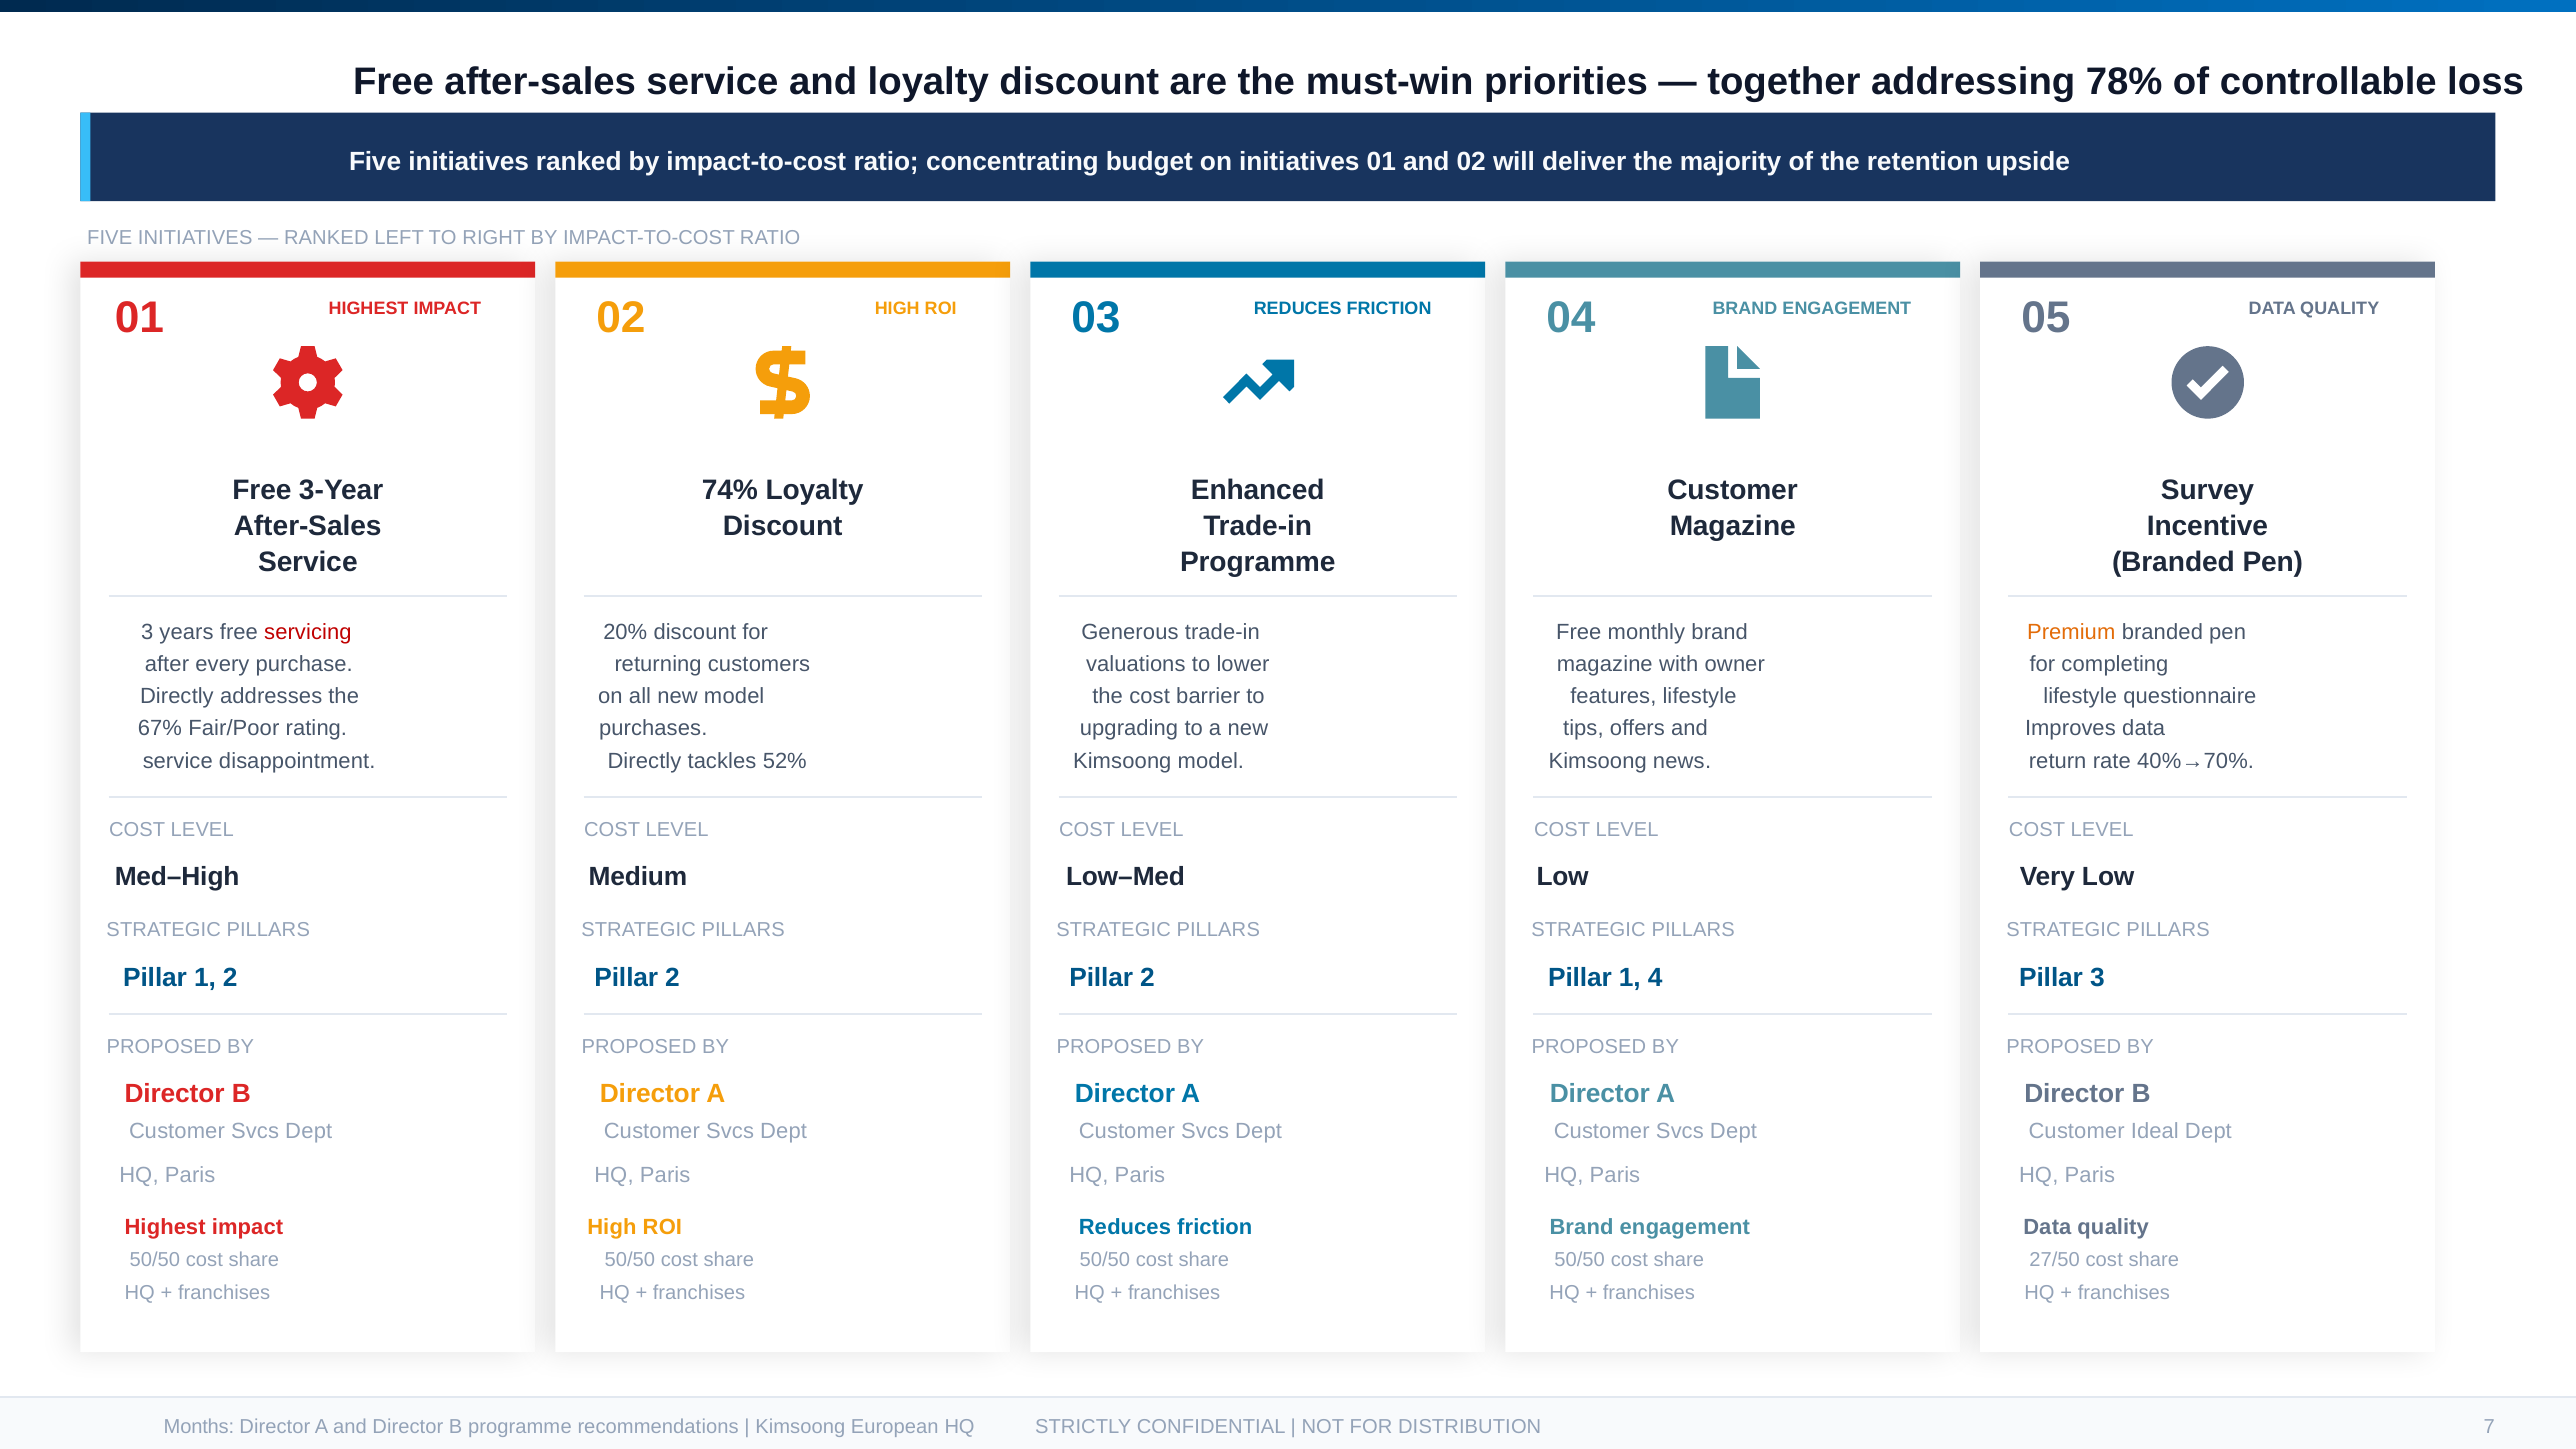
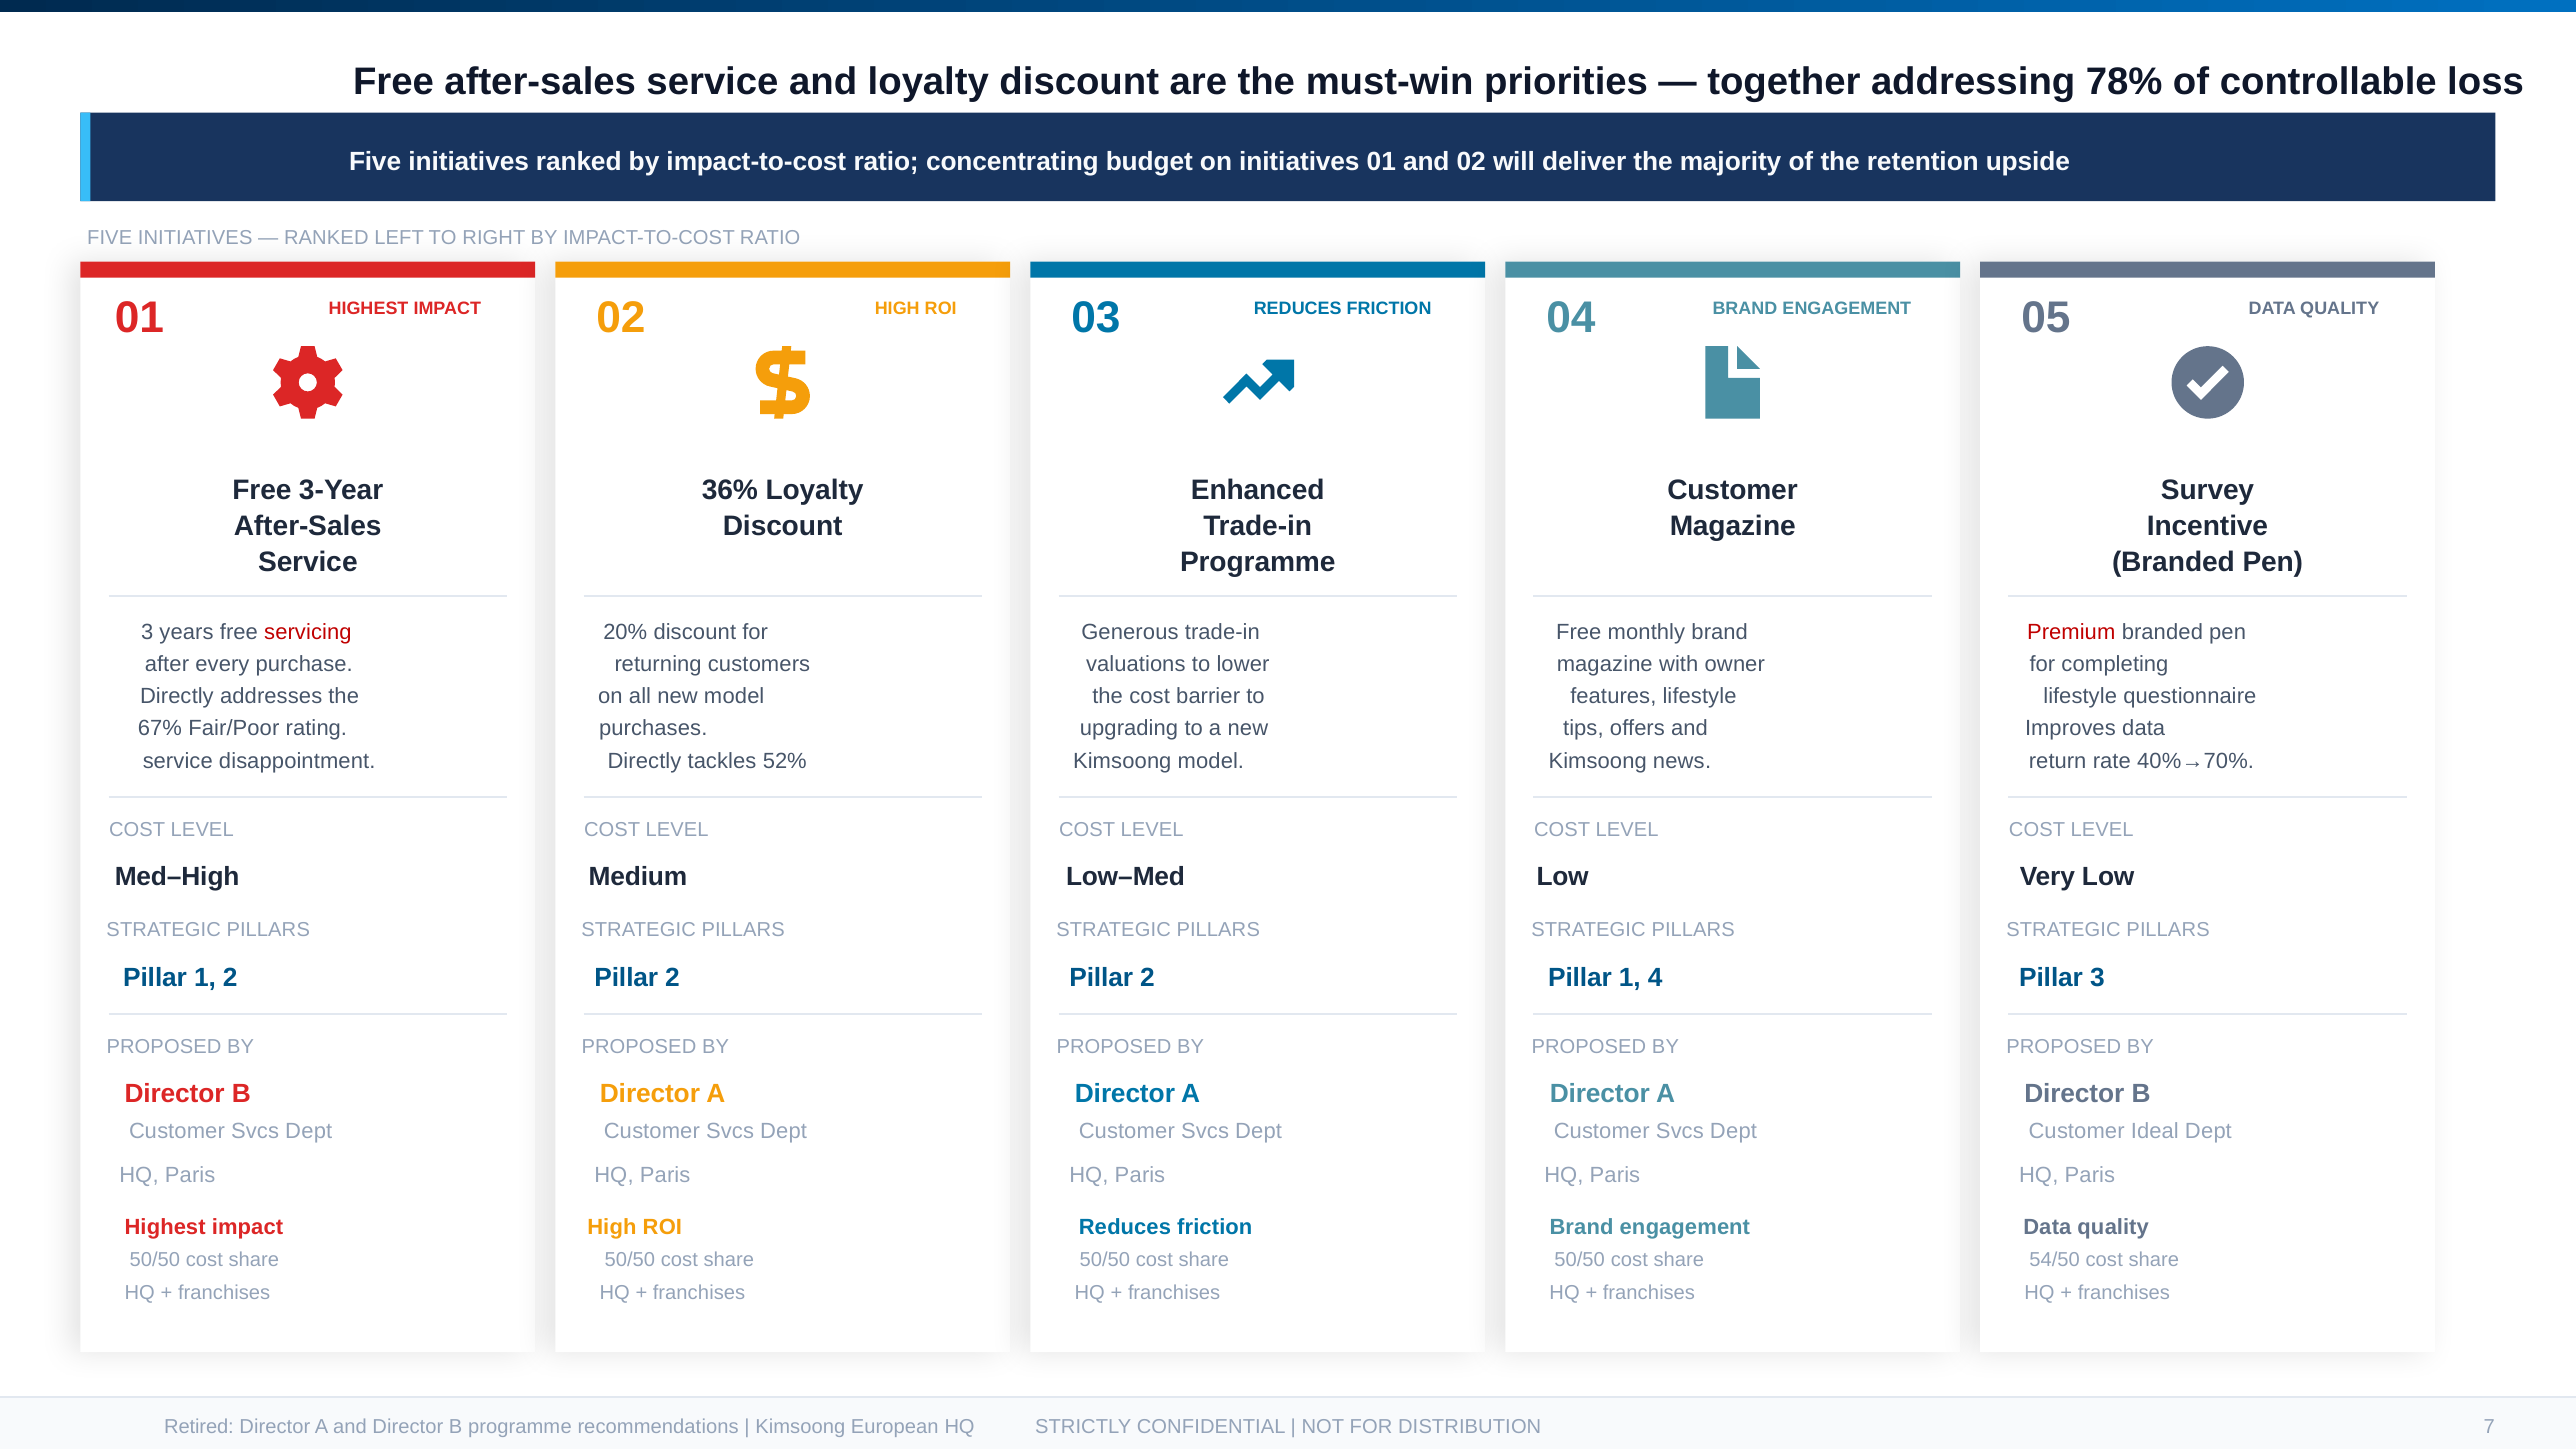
74%: 74% -> 36%
Premium colour: orange -> red
27/50: 27/50 -> 54/50
Months: Months -> Retired
